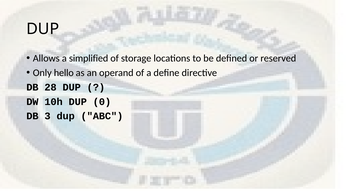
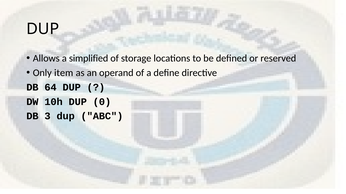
hello: hello -> item
28: 28 -> 64
